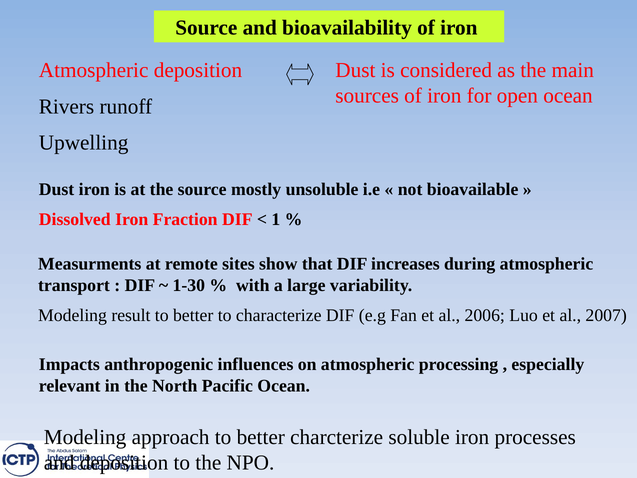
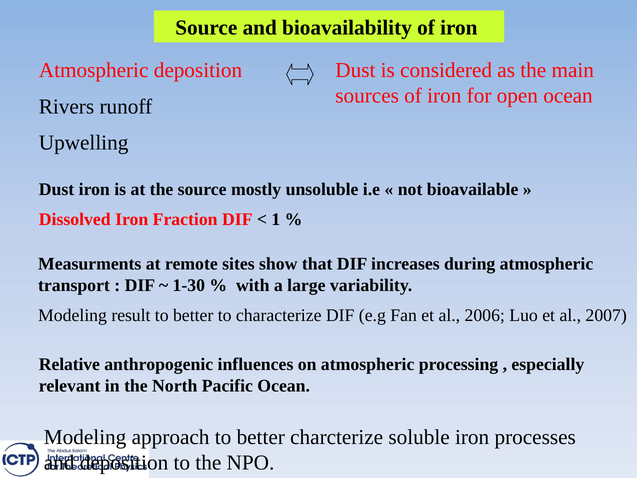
Impacts: Impacts -> Relative
